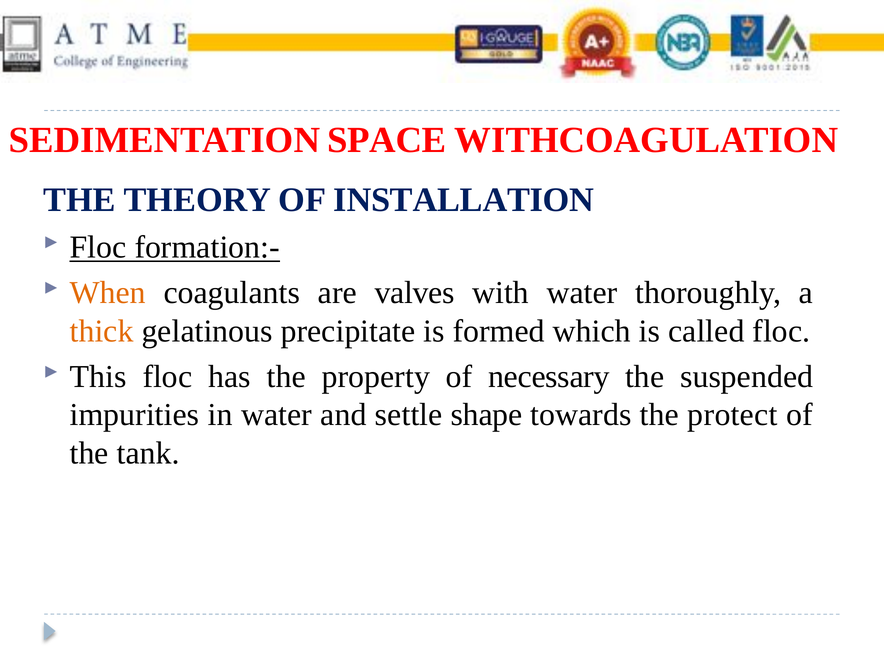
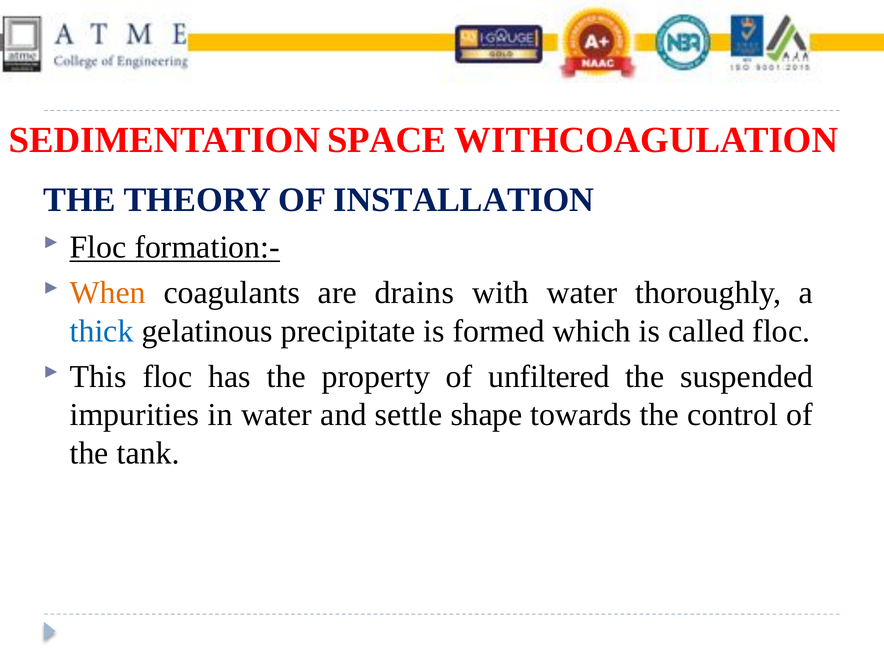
valves: valves -> drains
thick colour: orange -> blue
necessary: necessary -> unfiltered
protect: protect -> control
